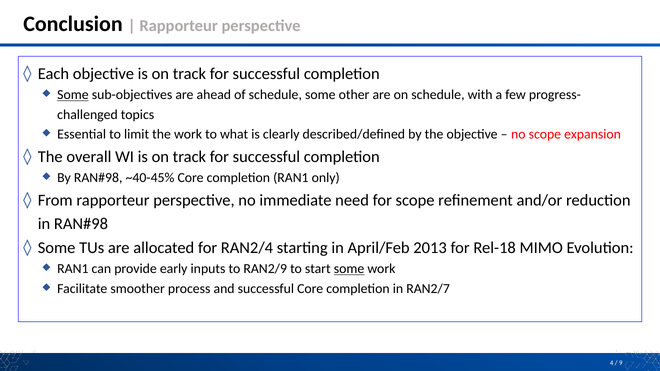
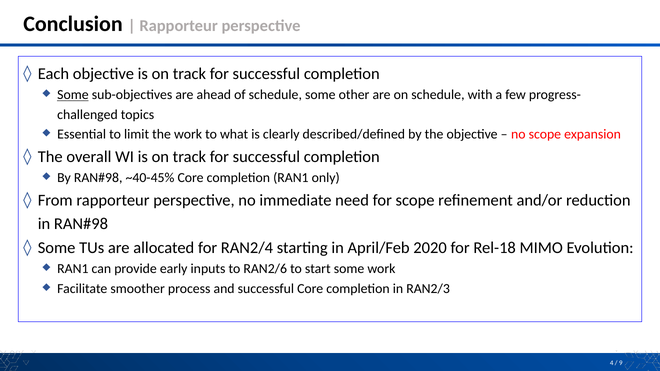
2013: 2013 -> 2020
RAN2/9: RAN2/9 -> RAN2/6
some at (349, 269) underline: present -> none
RAN2/7: RAN2/7 -> RAN2/3
